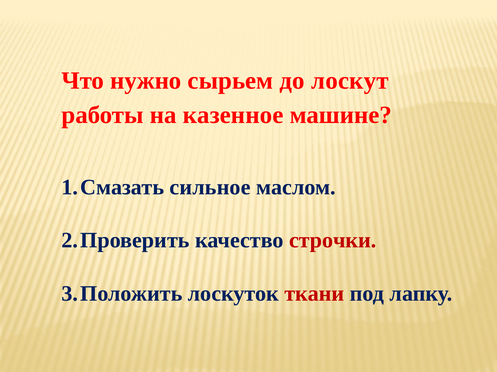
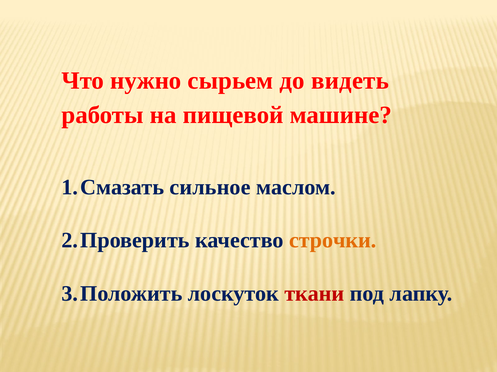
лоскут: лоскут -> видеть
казенное: казенное -> пищевой
строчки colour: red -> orange
